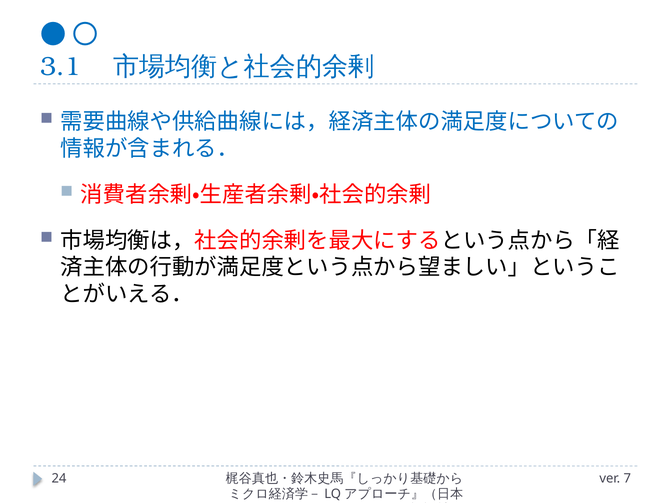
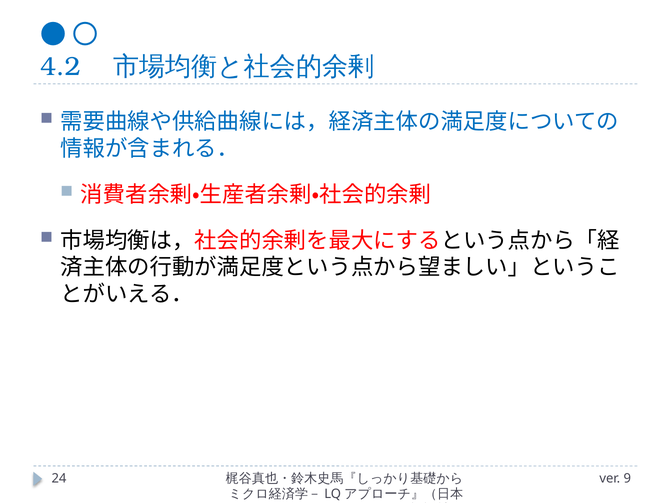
3.1: 3.1 -> 4.2
7: 7 -> 9
